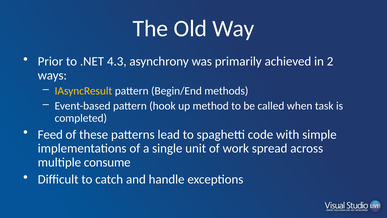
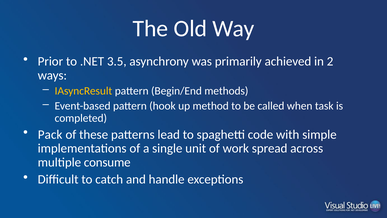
4.3: 4.3 -> 3.5
Feed: Feed -> Pack
